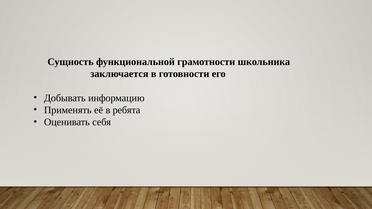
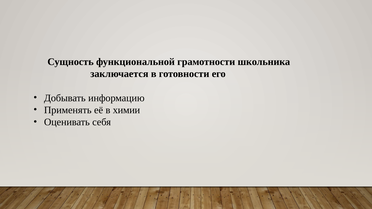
ребята: ребята -> химии
